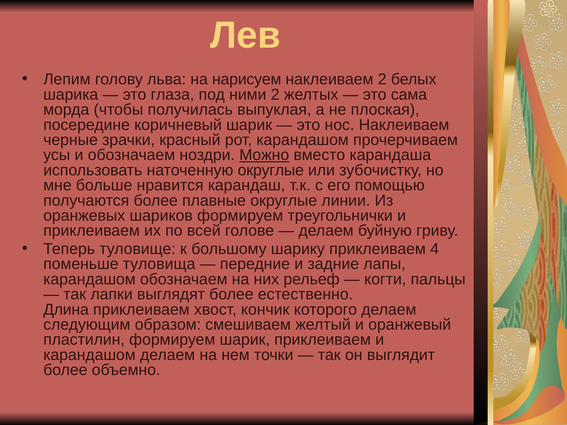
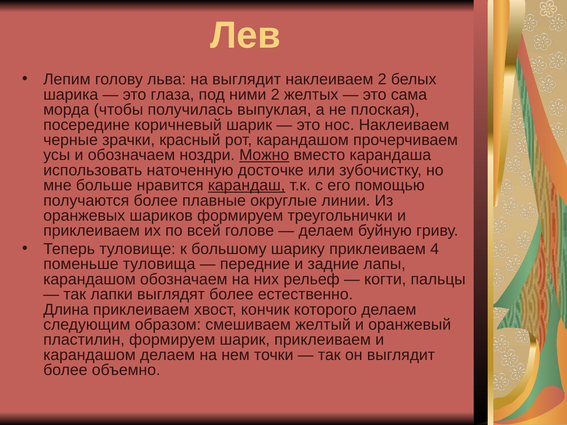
на нарисуем: нарисуем -> выглядит
наточенную округлые: округлые -> досточке
карандаш underline: none -> present
